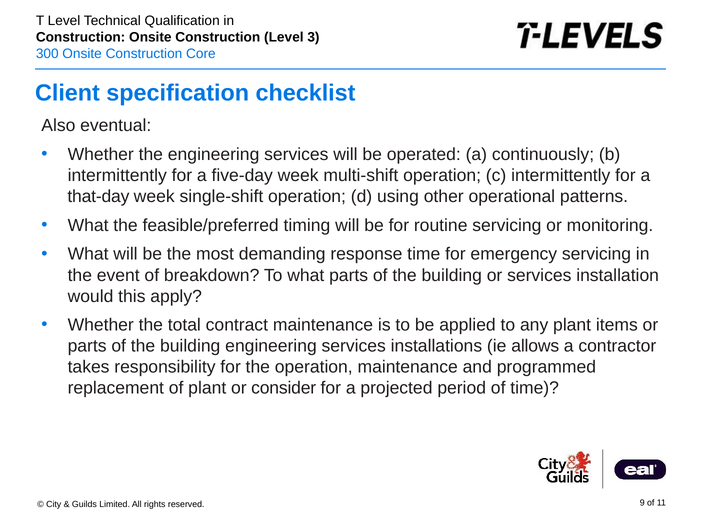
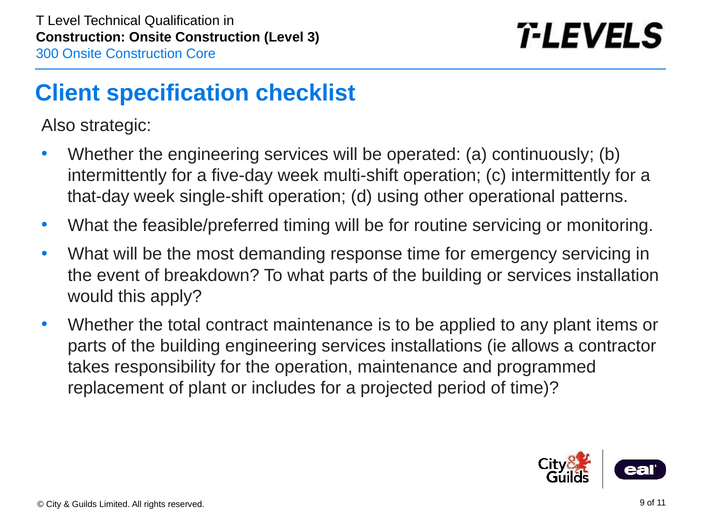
eventual: eventual -> strategic
consider: consider -> includes
